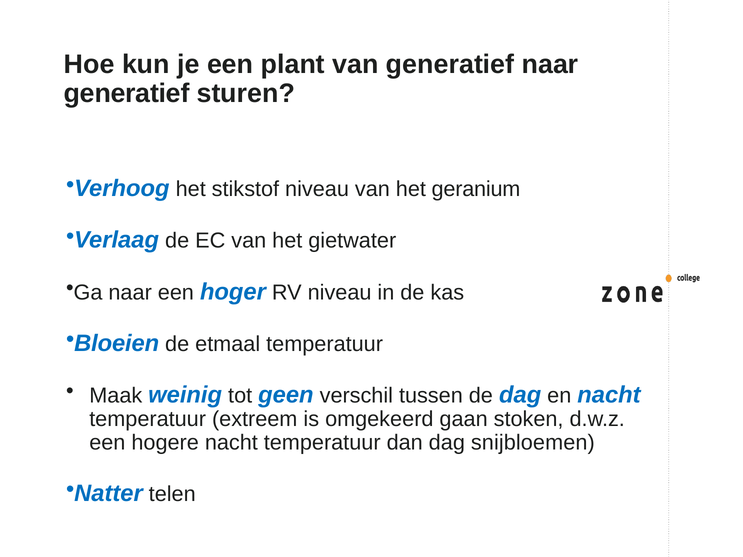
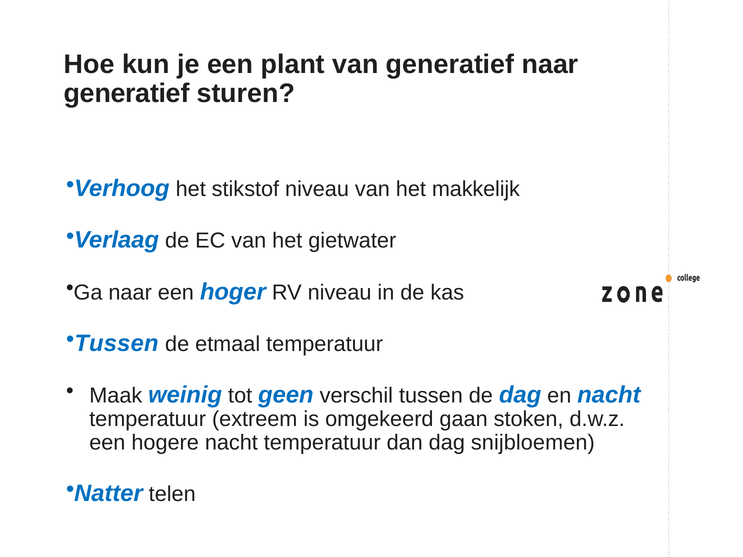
geranium: geranium -> makkelijk
Bloeien at (117, 343): Bloeien -> Tussen
